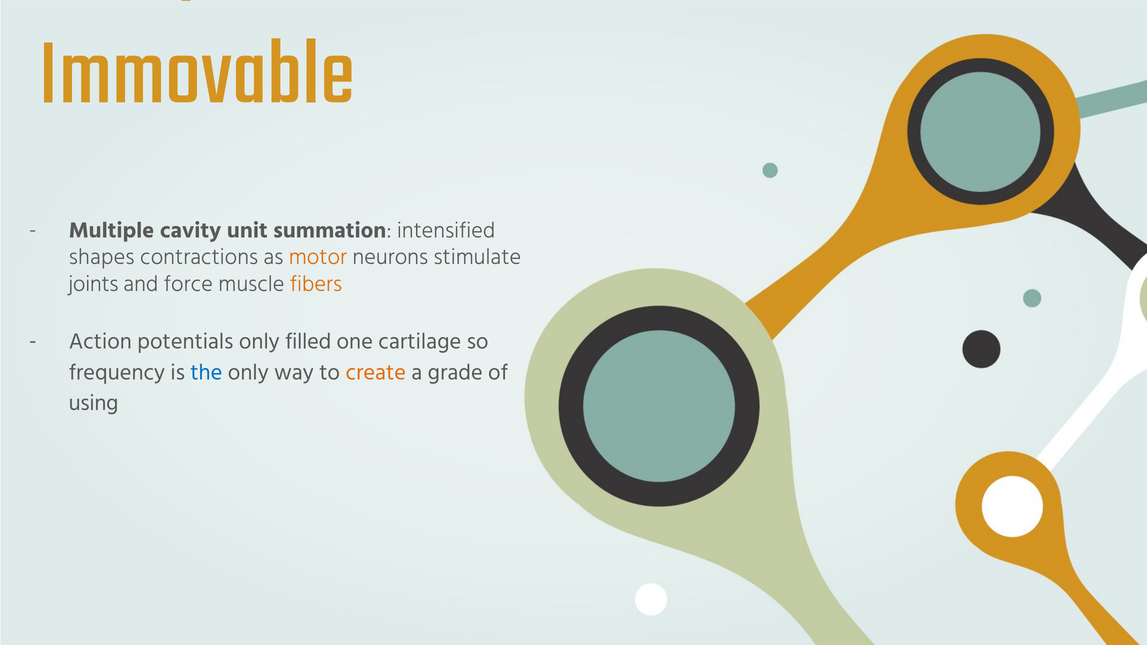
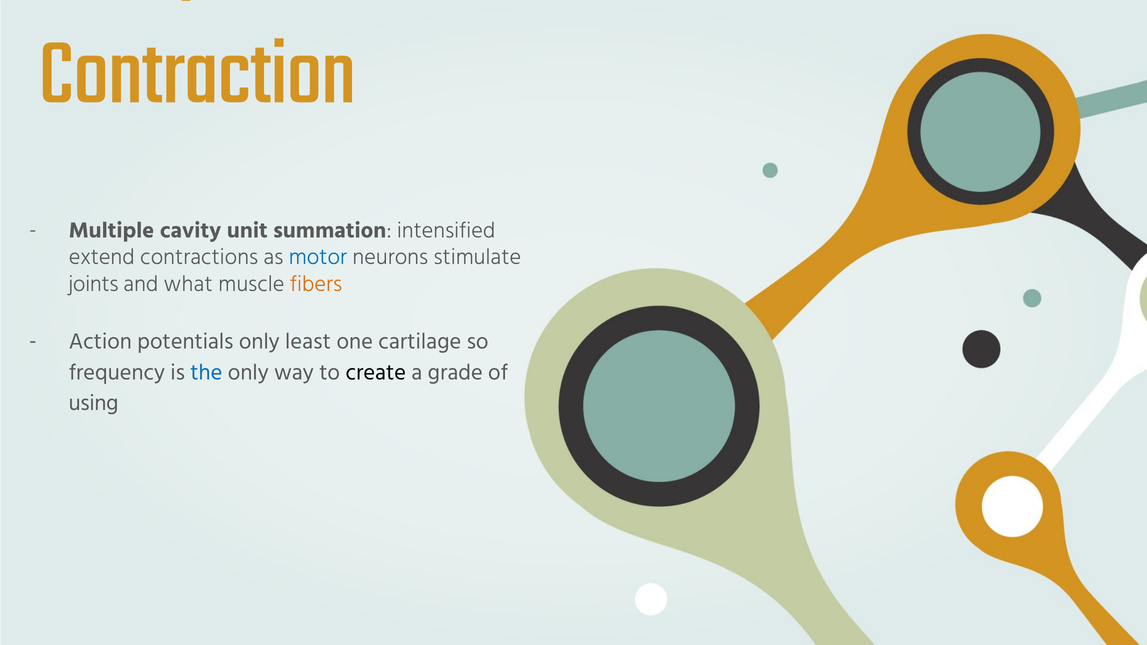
Immovable: Immovable -> Contraction
shapes: shapes -> extend
motor at (318, 257) colour: orange -> blue
force: force -> what
filled: filled -> least
create colour: orange -> black
